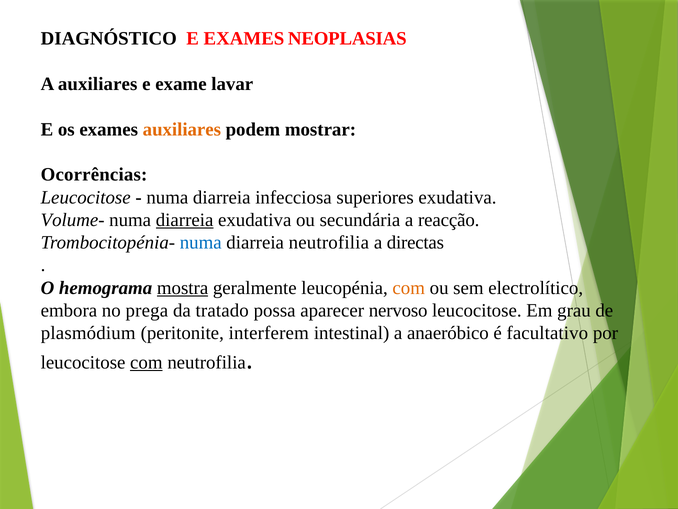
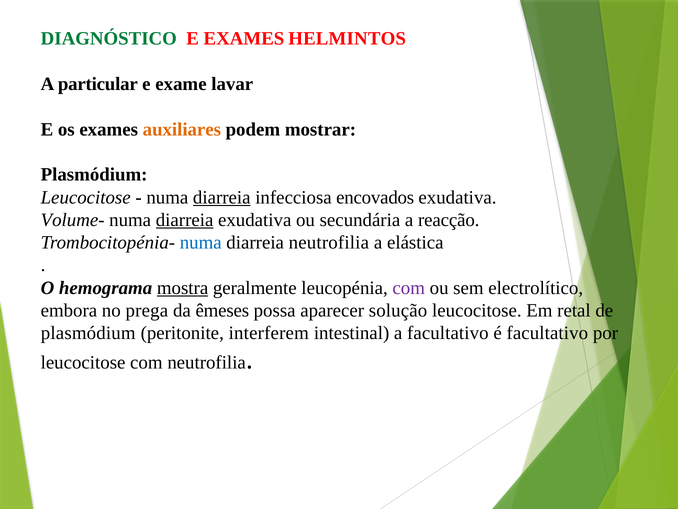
DIAGNÓSTICO colour: black -> green
NEOPLASIAS: NEOPLASIAS -> HELMINTOS
A auxiliares: auxiliares -> particular
Ocorrências at (94, 174): Ocorrências -> Plasmódium
diarreia at (222, 197) underline: none -> present
superiores: superiores -> encovados
directas: directas -> elástica
com at (409, 288) colour: orange -> purple
tratado: tratado -> êmeses
nervoso: nervoso -> solução
grau: grau -> retal
a anaeróbico: anaeróbico -> facultativo
com at (146, 362) underline: present -> none
